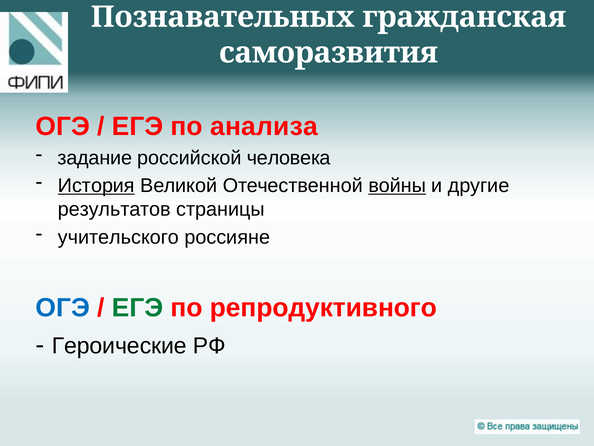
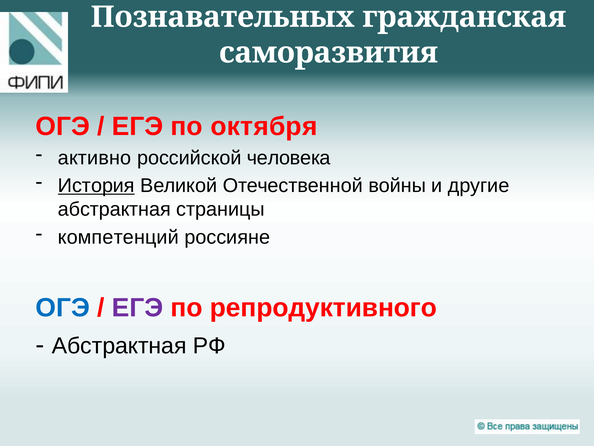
анализа: анализа -> октября
задание: задание -> активно
войны underline: present -> none
результатов at (114, 209): результатов -> абстрактная
учительского: учительского -> компетенций
ЕГЭ at (138, 307) colour: green -> purple
Героические at (119, 345): Героические -> Абстрактная
